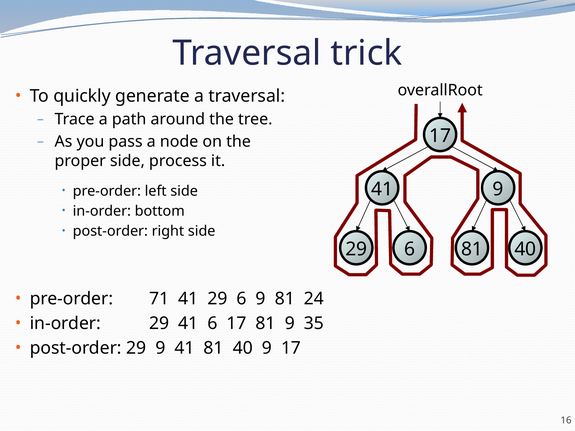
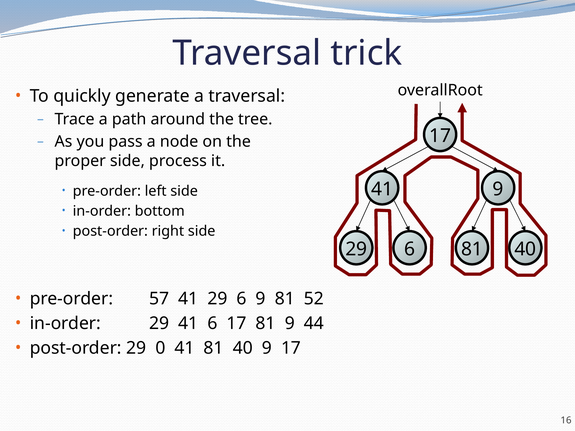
71: 71 -> 57
24: 24 -> 52
35: 35 -> 44
29 9: 9 -> 0
